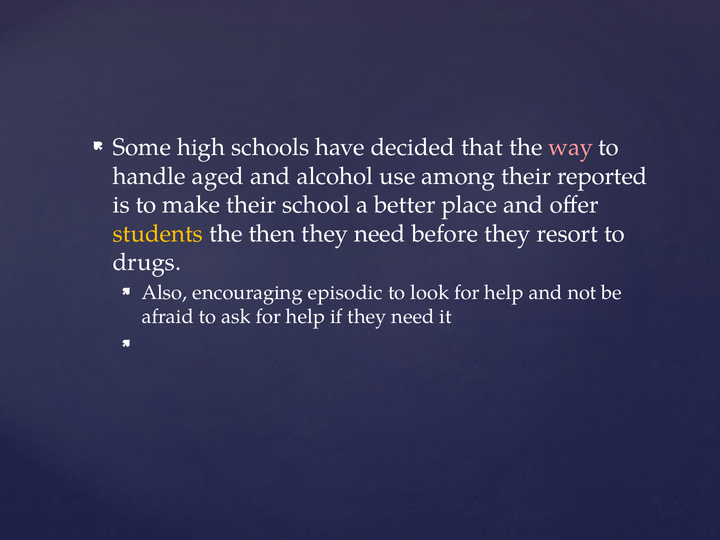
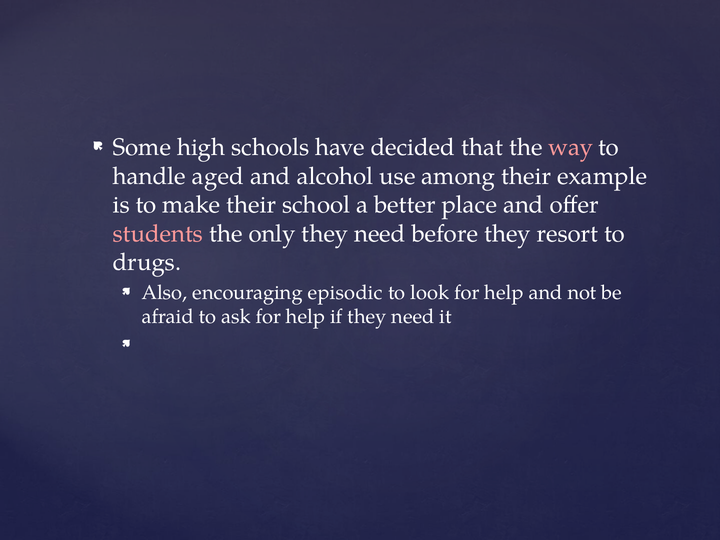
reported: reported -> example
students colour: yellow -> pink
then: then -> only
